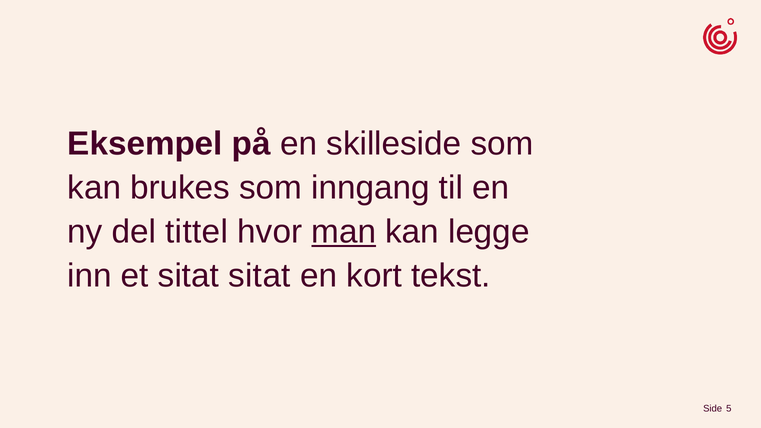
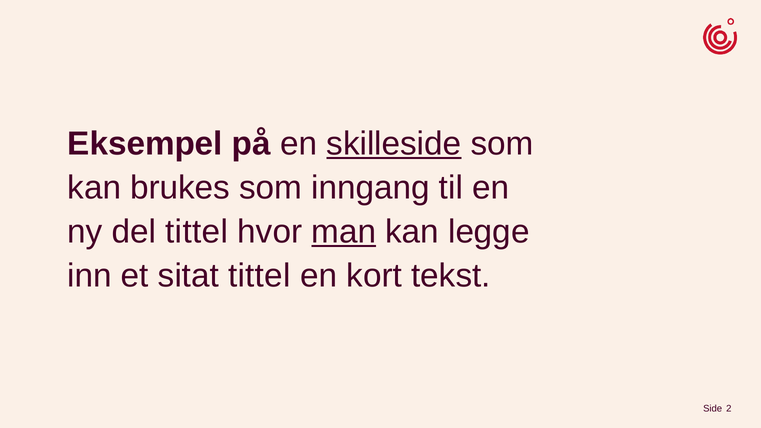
skilleside underline: none -> present
sitat sitat: sitat -> tittel
5: 5 -> 2
